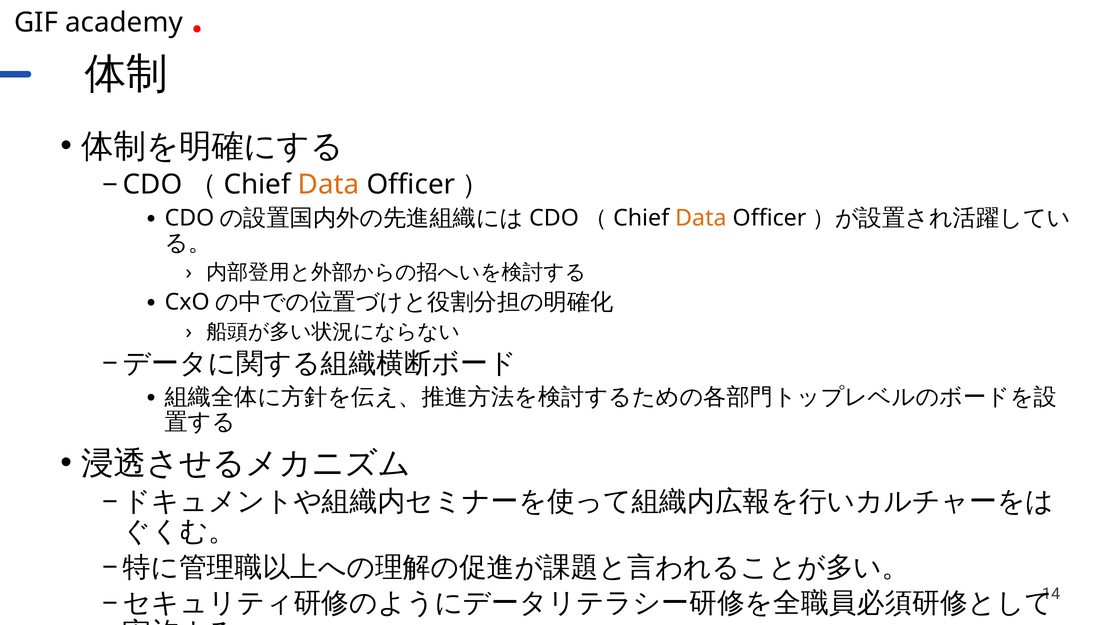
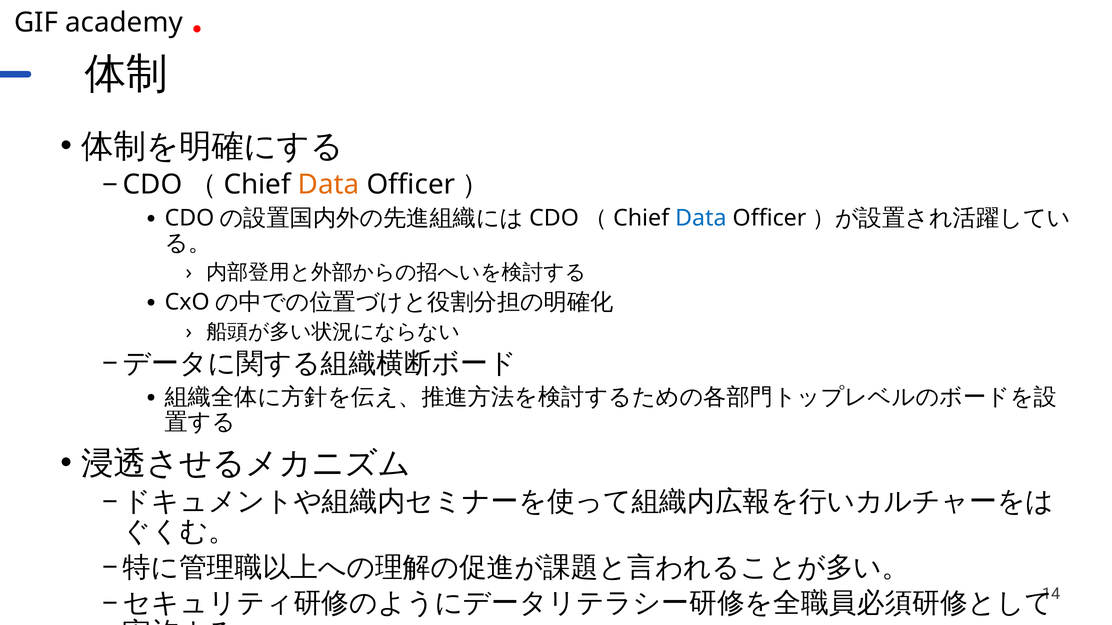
Data at (701, 218) colour: orange -> blue
